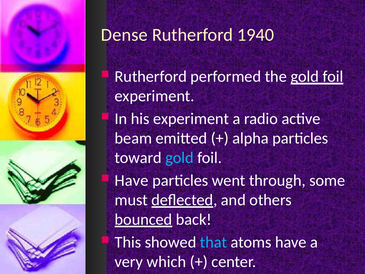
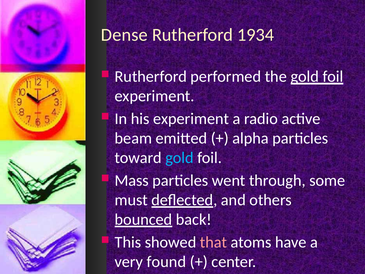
1940: 1940 -> 1934
Have at (132, 180): Have -> Mass
that colour: light blue -> pink
which: which -> found
